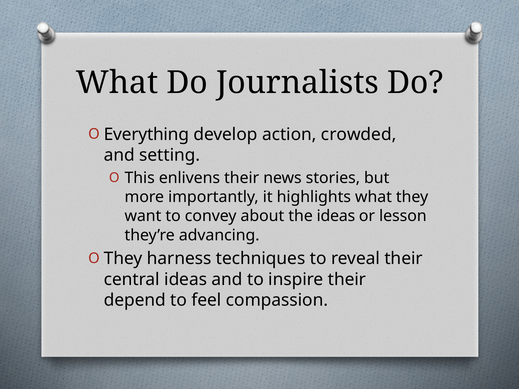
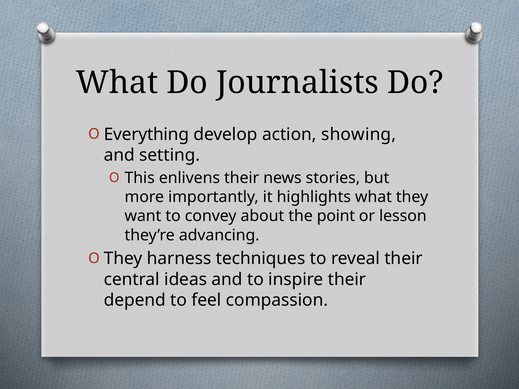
crowded: crowded -> showing
the ideas: ideas -> point
